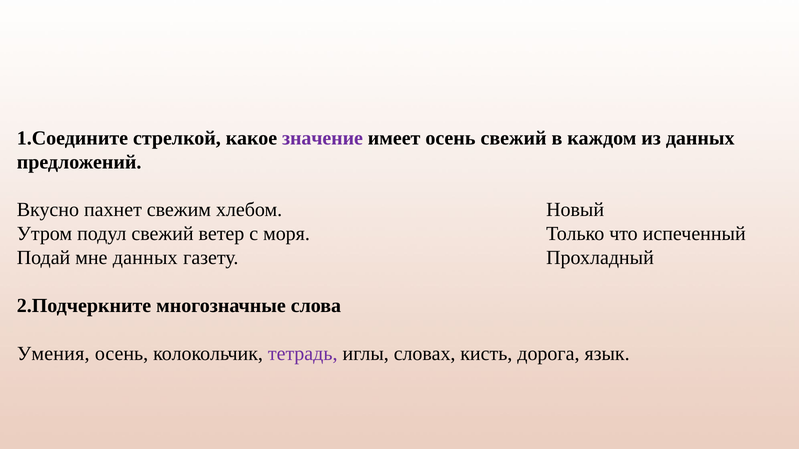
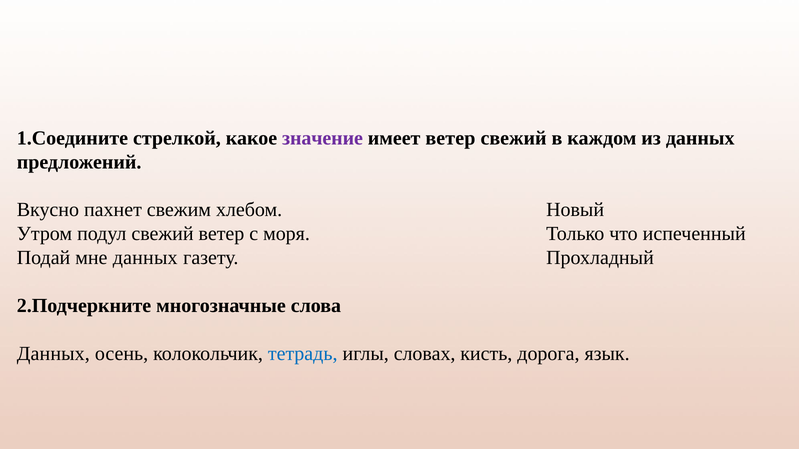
имеет осень: осень -> ветер
Умения at (53, 354): Умения -> Данных
тетрадь colour: purple -> blue
